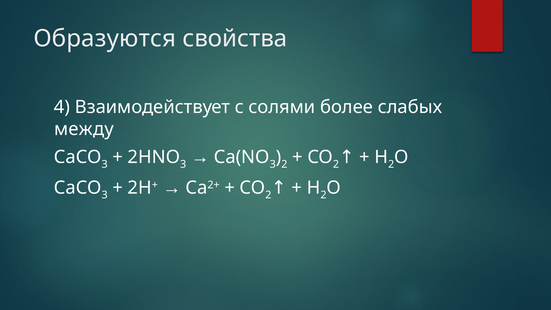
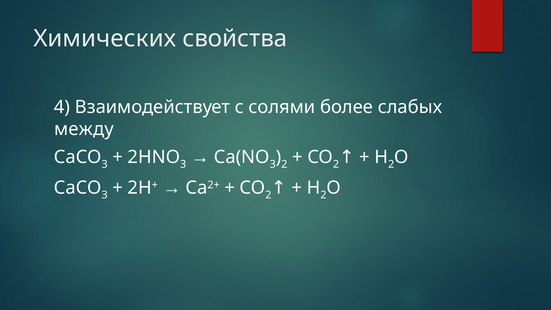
Образуются: Образуются -> Химических
